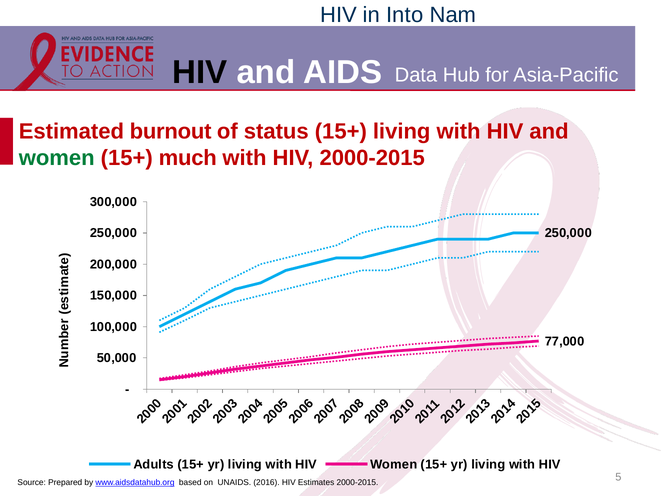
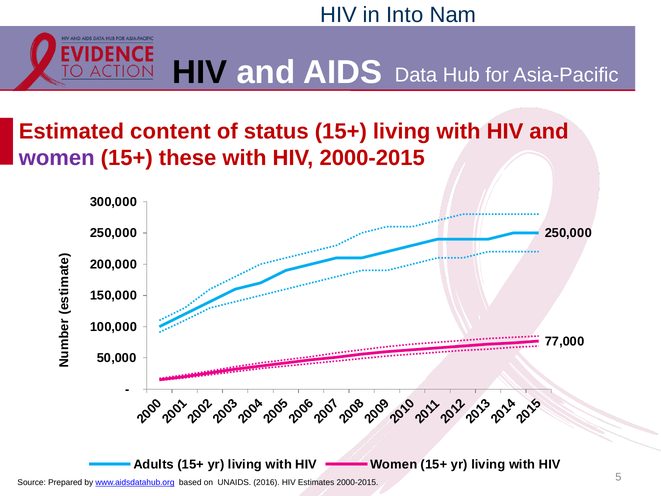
burnout: burnout -> content
women at (57, 158) colour: green -> purple
much: much -> these
